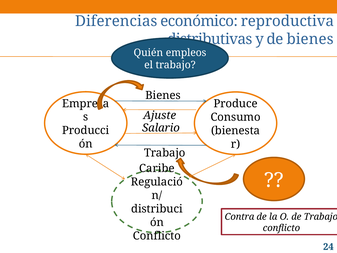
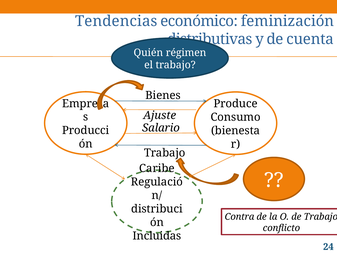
Diferencias: Diferencias -> Tendencias
reproductiva: reproductiva -> feminización
de bienes: bienes -> cuenta
empleos: empleos -> régimen
Conflicto at (157, 236): Conflicto -> Incluidas
